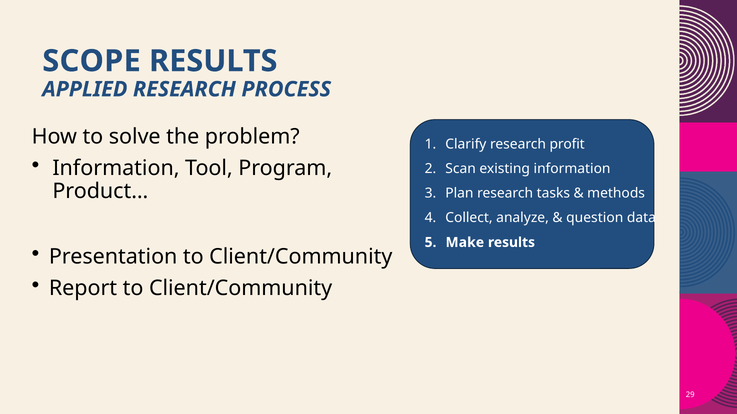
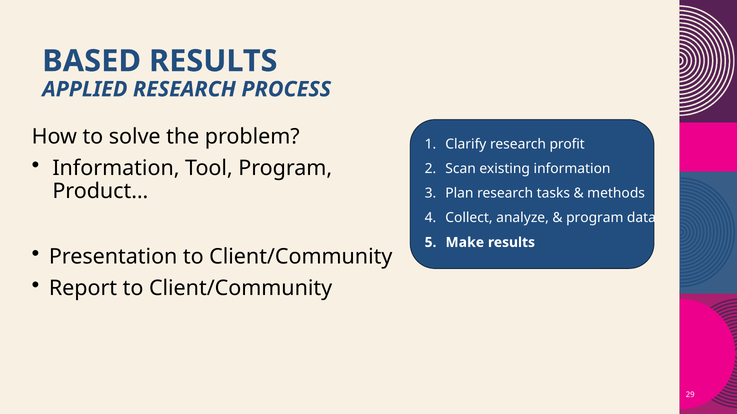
SCOPE: SCOPE -> BASED
question at (595, 218): question -> program
